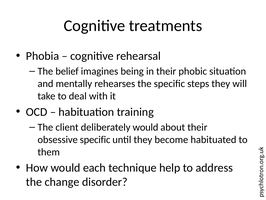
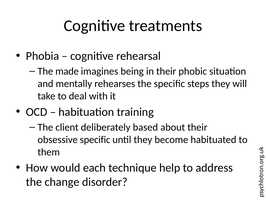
belief: belief -> made
deliberately would: would -> based
